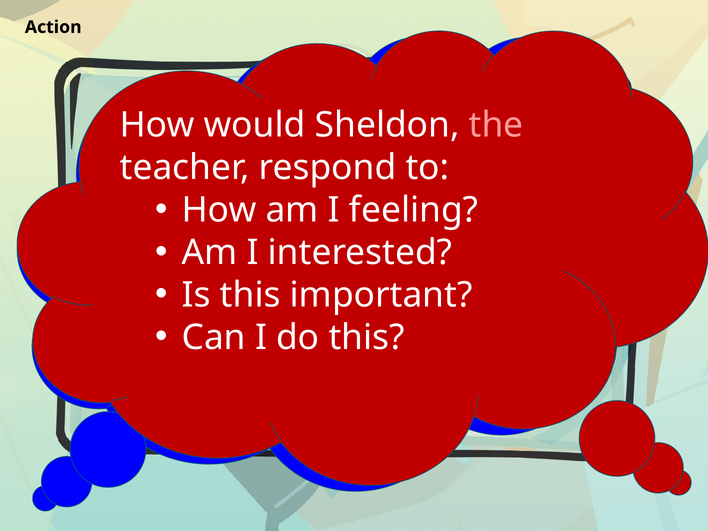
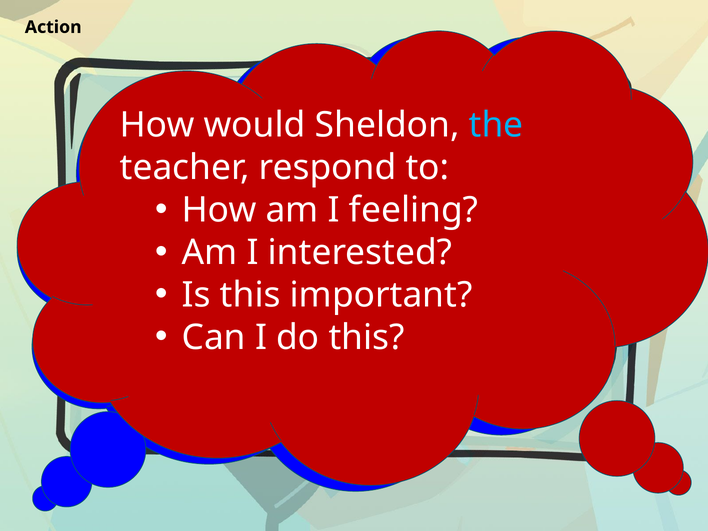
the at (496, 125) colour: pink -> light blue
